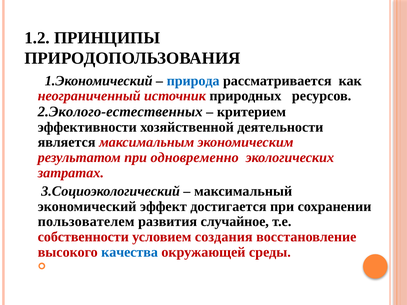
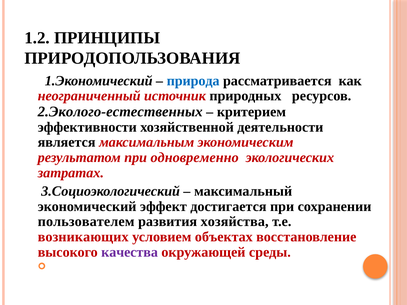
случайное: случайное -> хозяйства
собственности: собственности -> возникающих
создания: создания -> объектах
качества colour: blue -> purple
